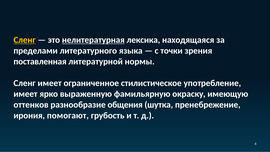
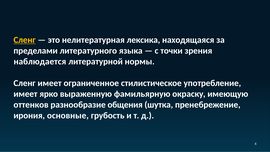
нелитературная underline: present -> none
поставленная: поставленная -> наблюдается
помогают: помогают -> основные
